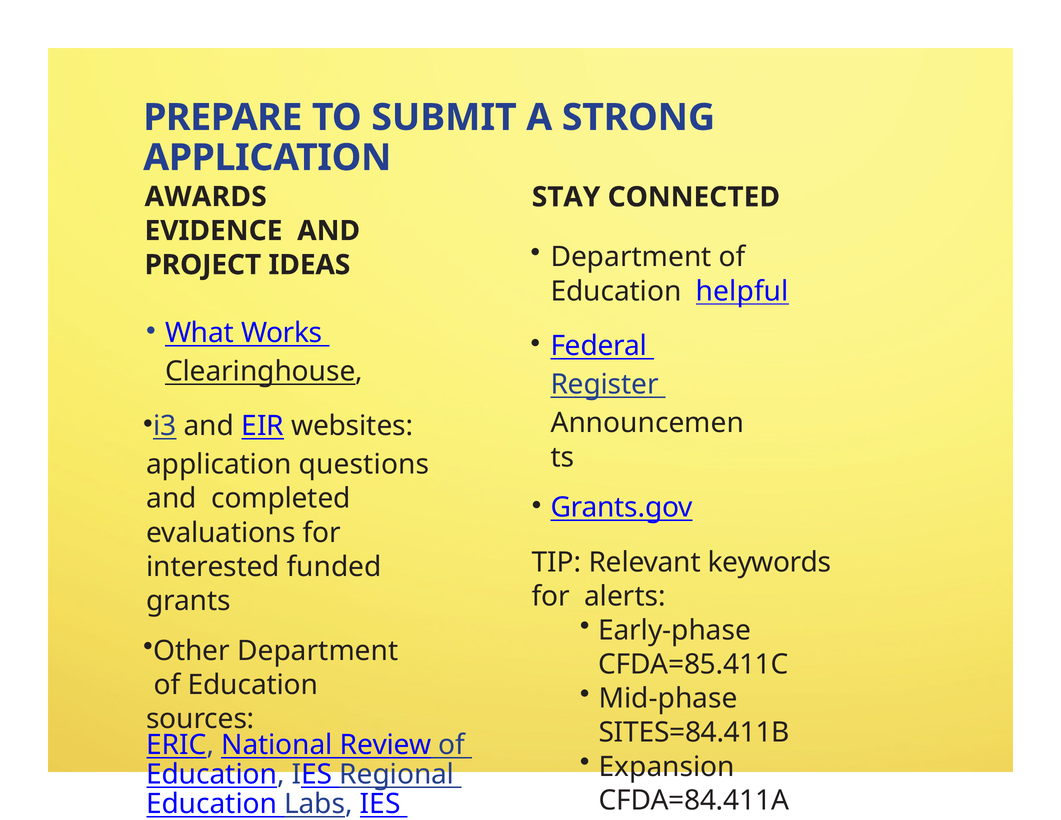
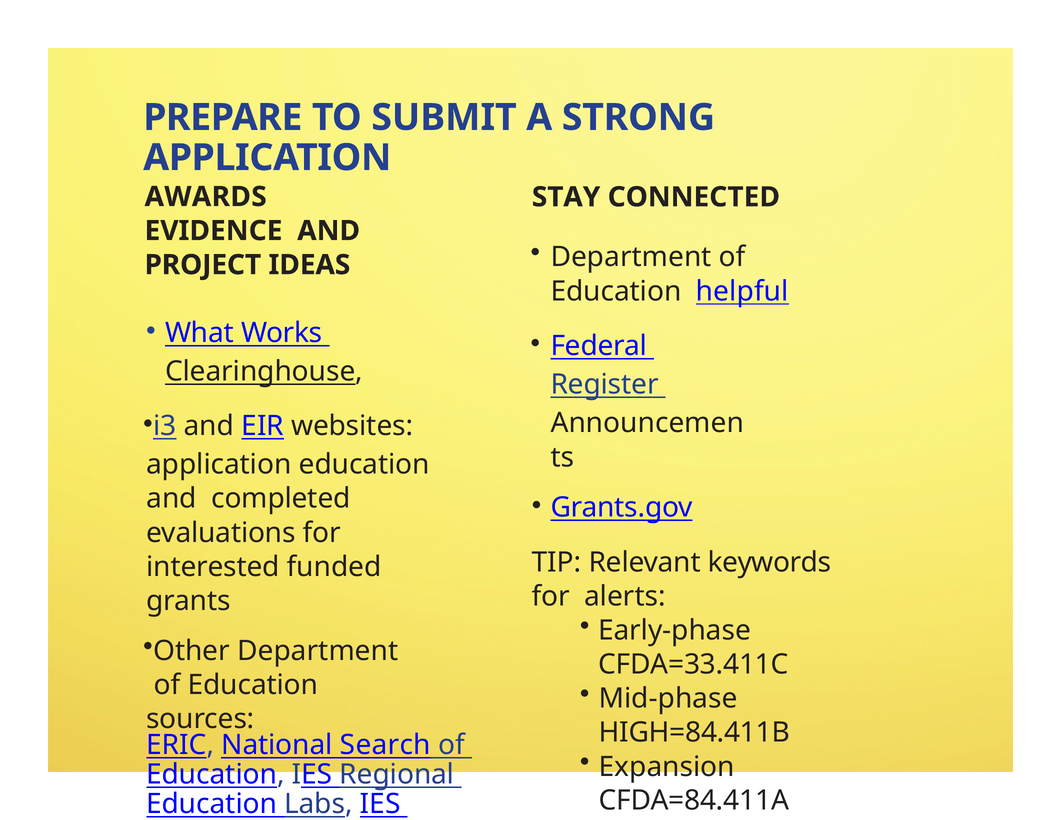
application questions: questions -> education
CFDA=85.411C: CFDA=85.411C -> CFDA=33.411C
SITES=84.411B: SITES=84.411B -> HIGH=84.411B
Review: Review -> Search
